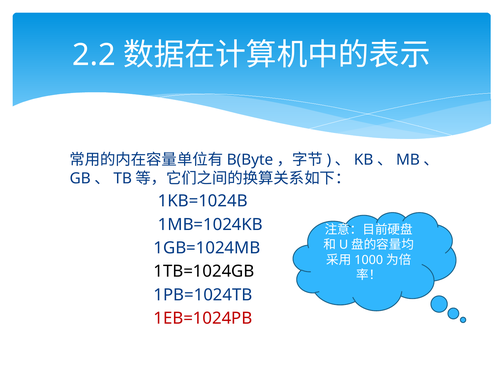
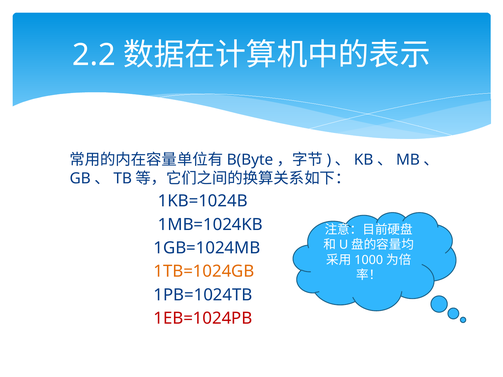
1TB=1024GB colour: black -> orange
